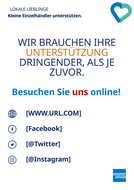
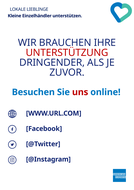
UNTERSTÜTZUNG colour: orange -> red
